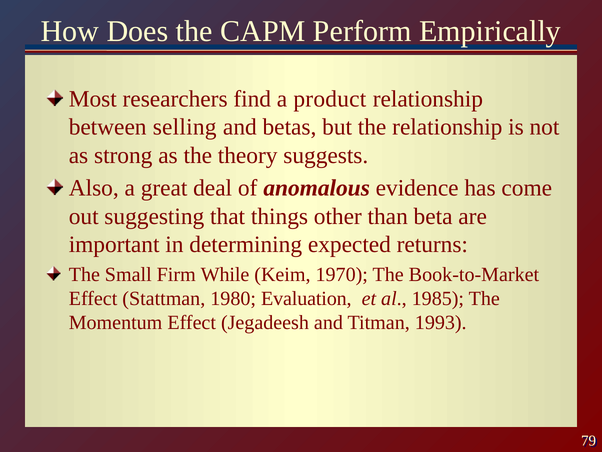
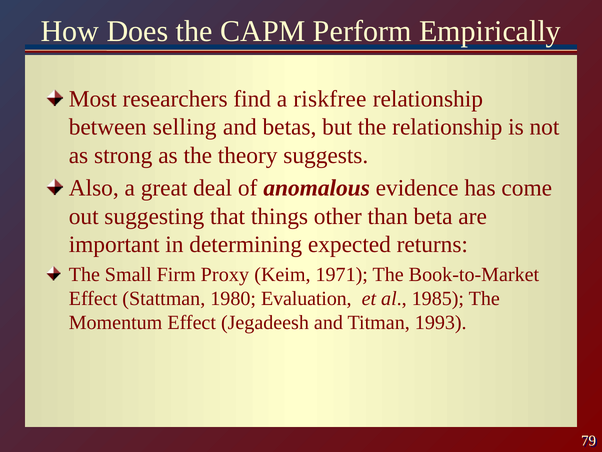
product: product -> riskfree
While: While -> Proxy
1970: 1970 -> 1971
